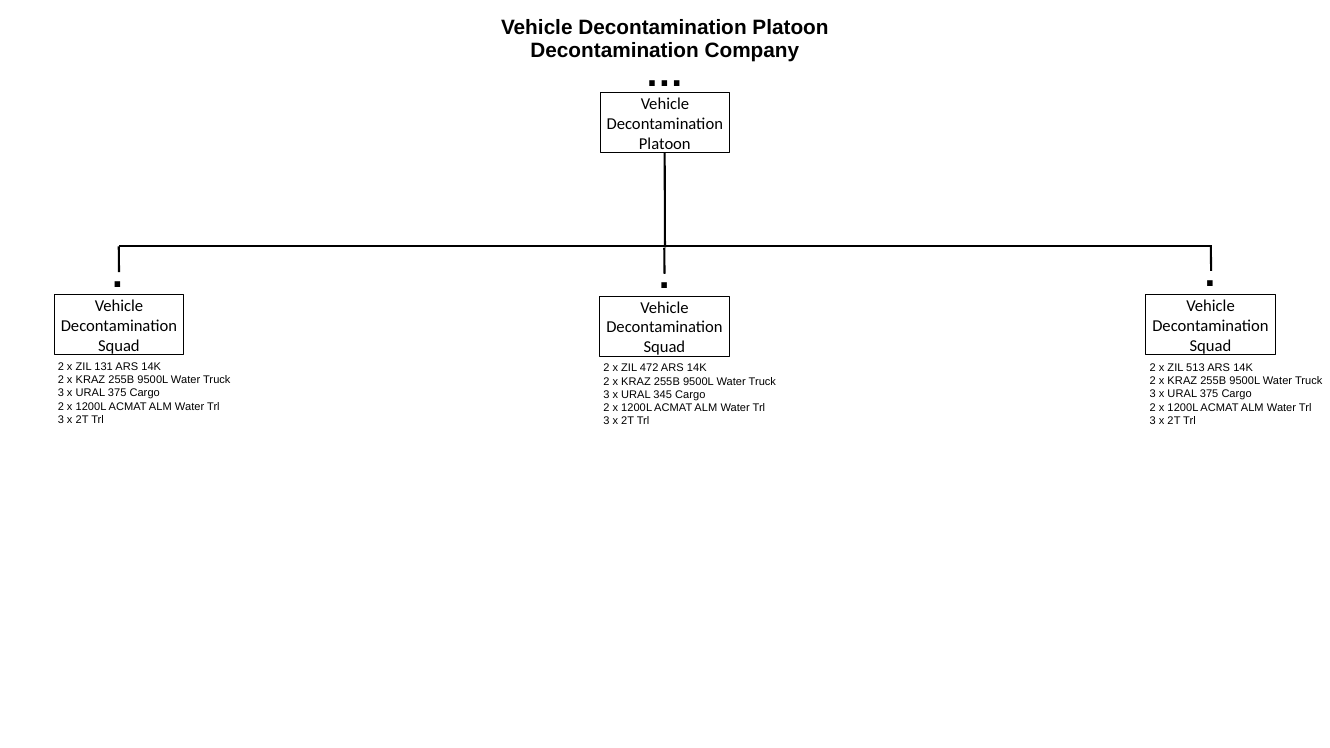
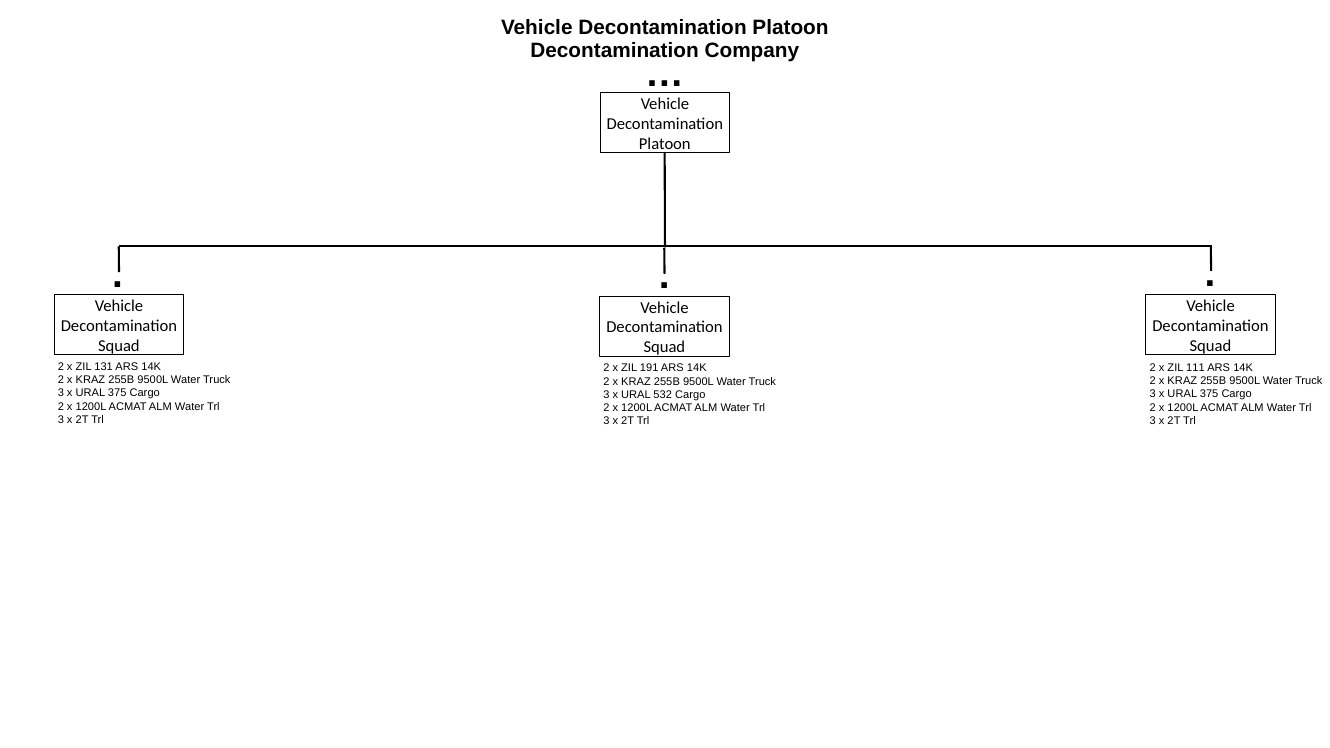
513: 513 -> 111
472: 472 -> 191
345: 345 -> 532
